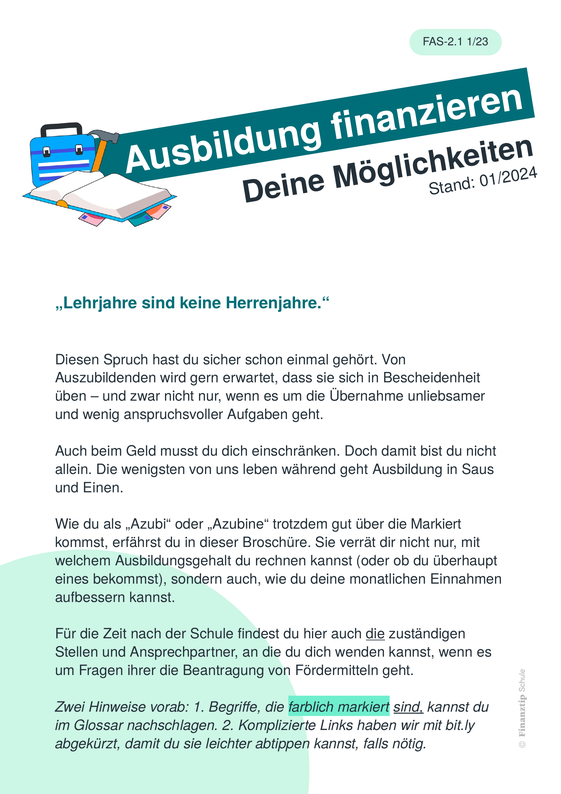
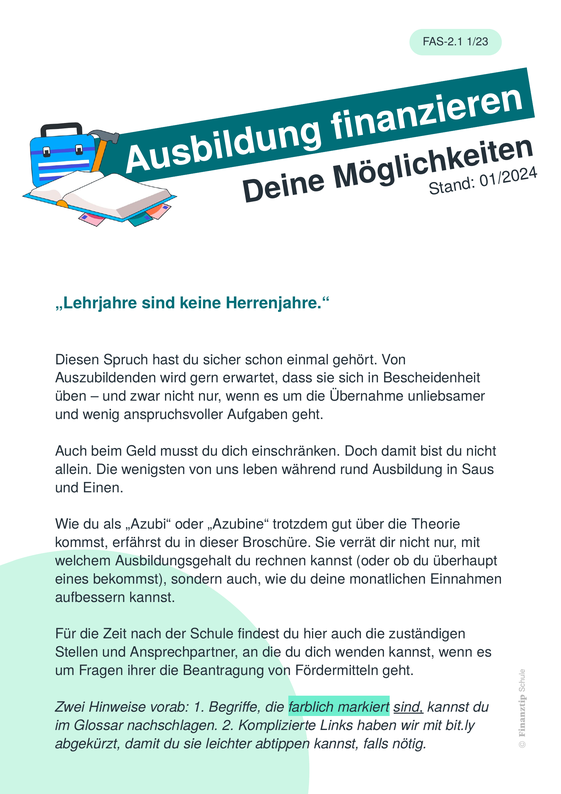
während geht: geht -> rund
die Markiert: Markiert -> Theorie
die at (376, 633) underline: present -> none
